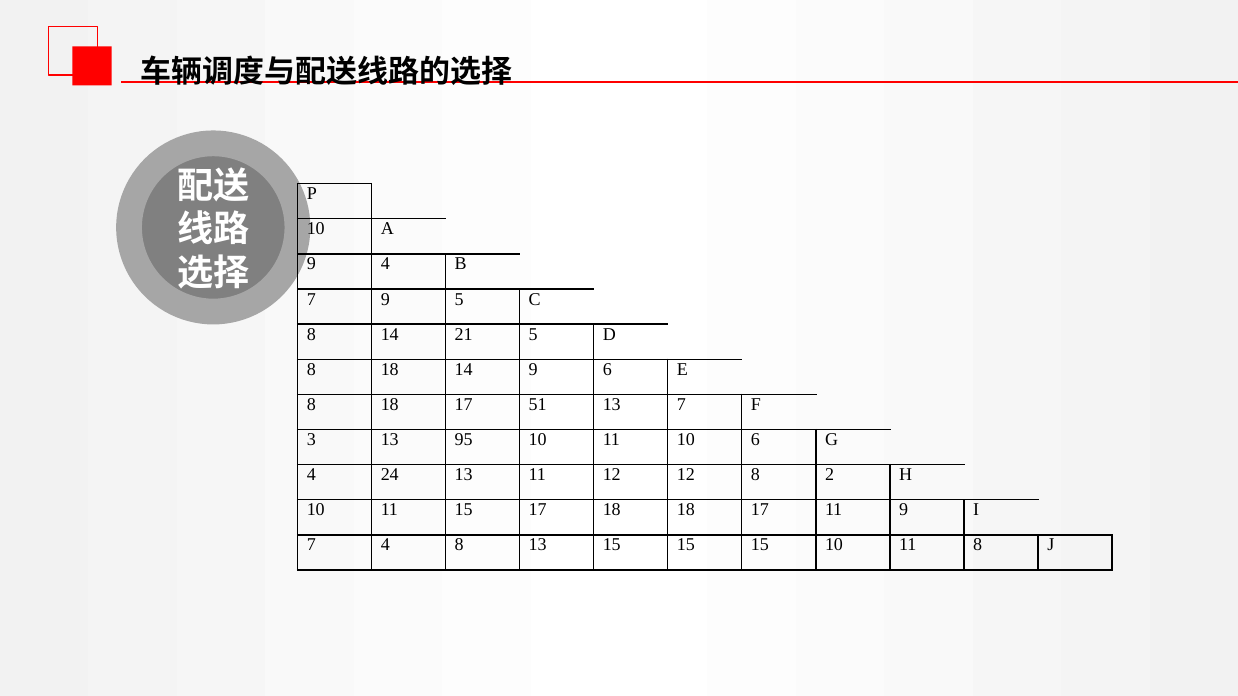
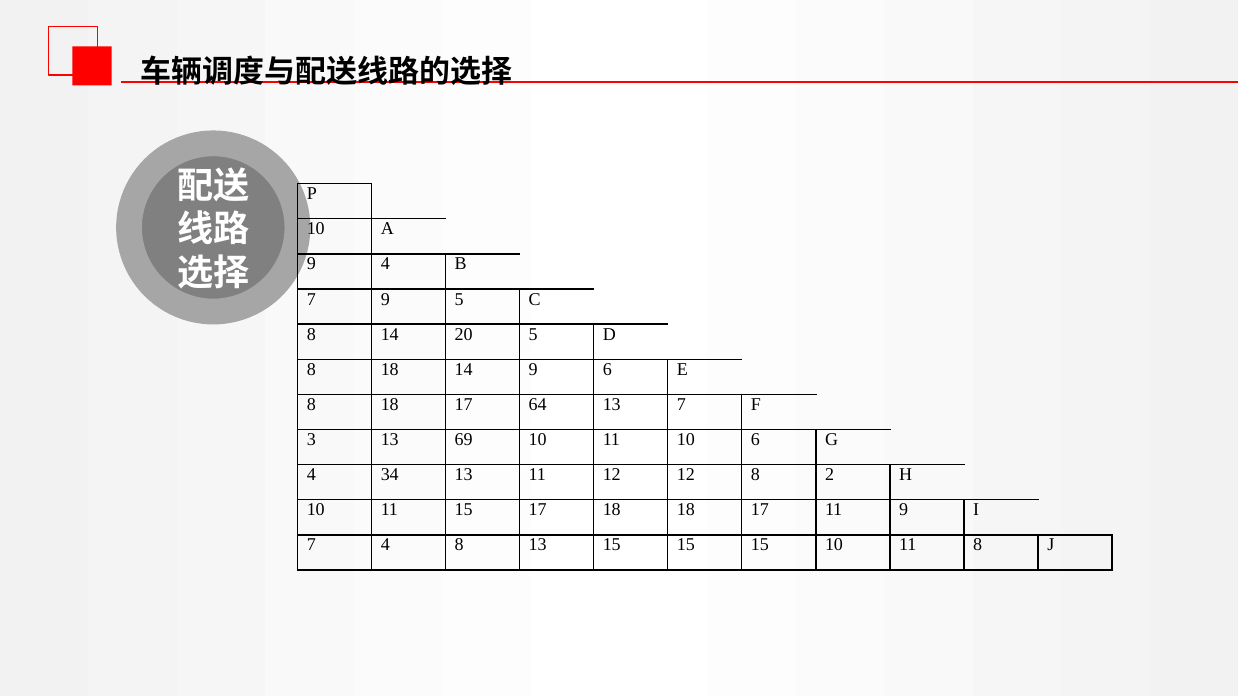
21: 21 -> 20
51: 51 -> 64
95: 95 -> 69
24: 24 -> 34
